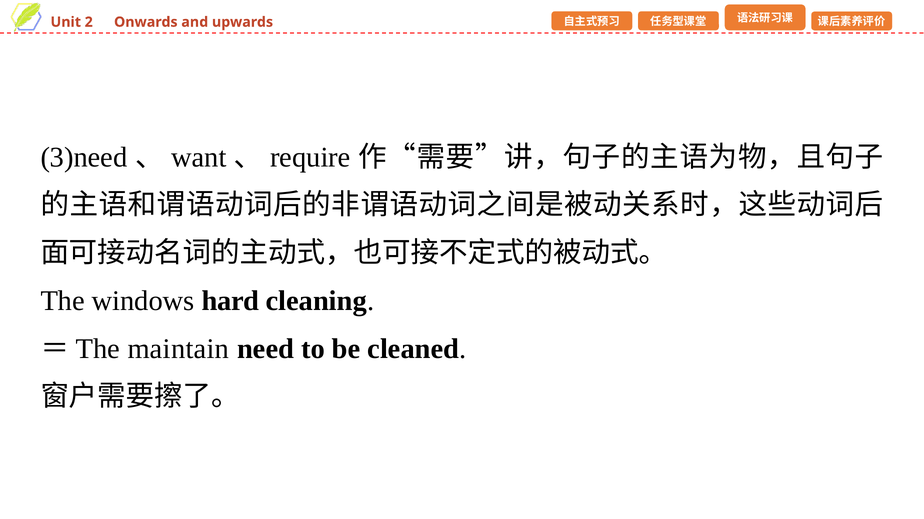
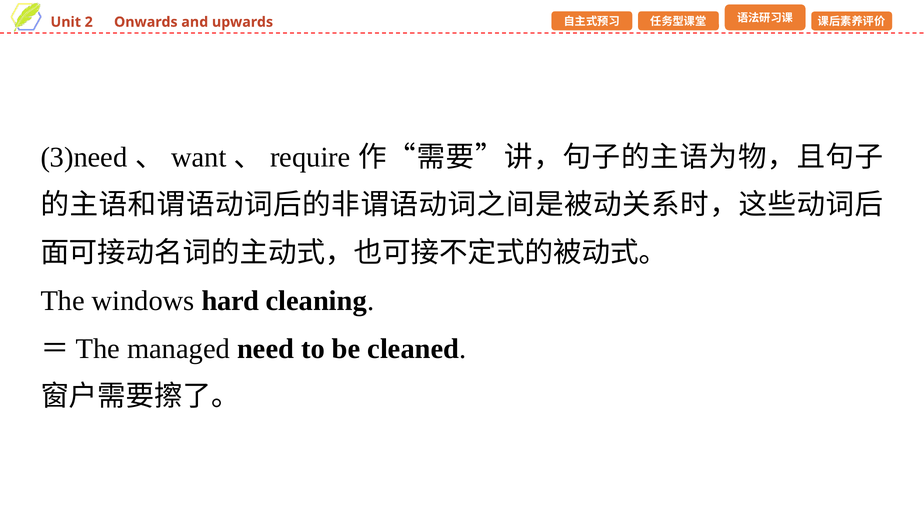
maintain: maintain -> managed
